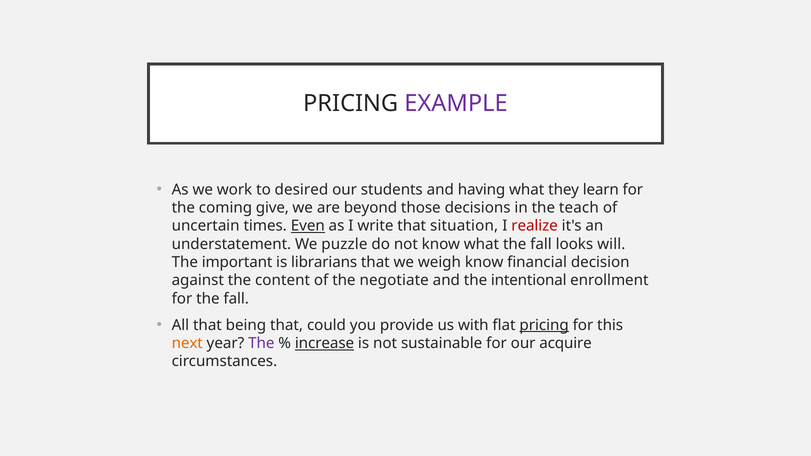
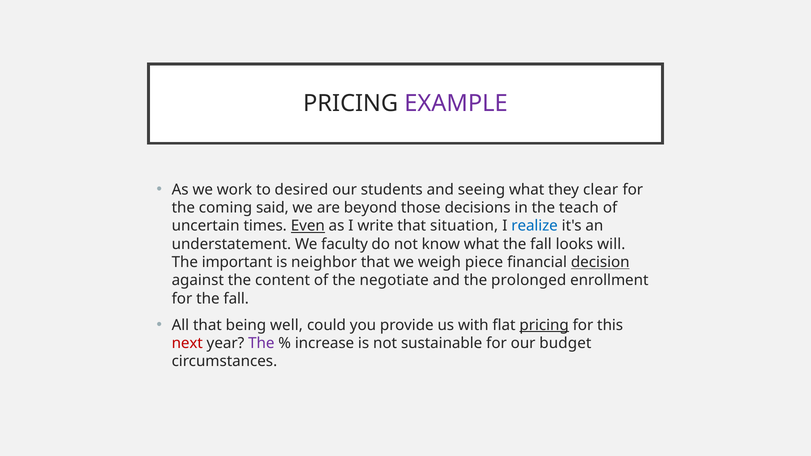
having: having -> seeing
learn: learn -> clear
give: give -> said
realize colour: red -> blue
puzzle: puzzle -> faculty
librarians: librarians -> neighbor
weigh know: know -> piece
decision underline: none -> present
intentional: intentional -> prolonged
being that: that -> well
next colour: orange -> red
increase underline: present -> none
acquire: acquire -> budget
